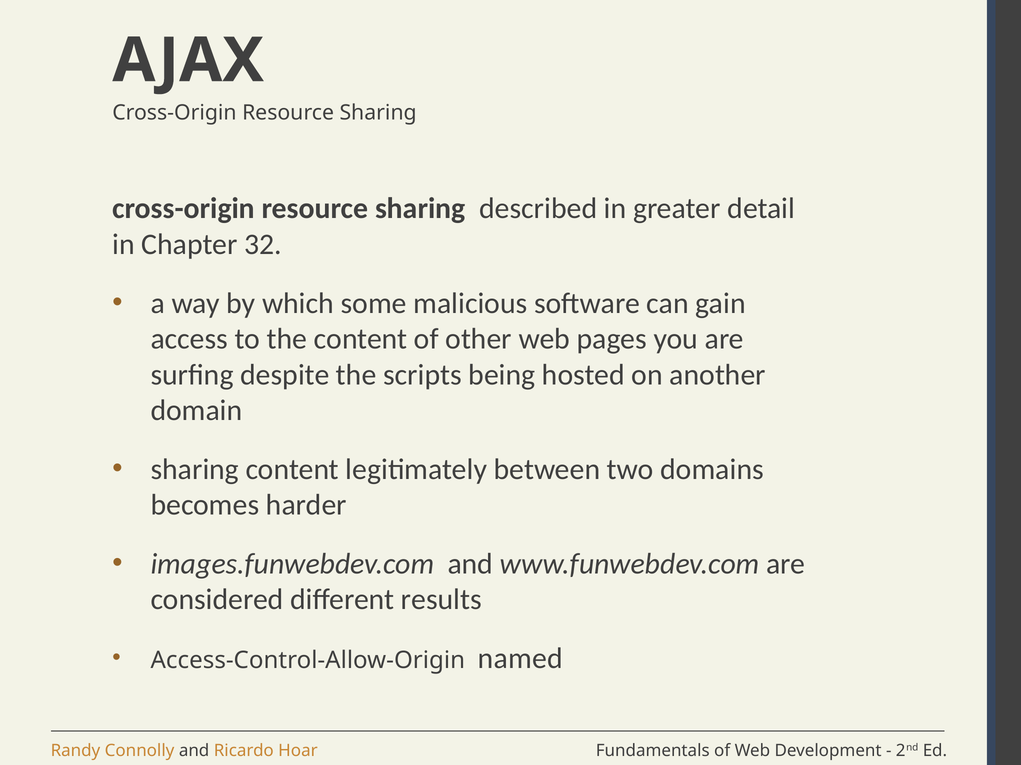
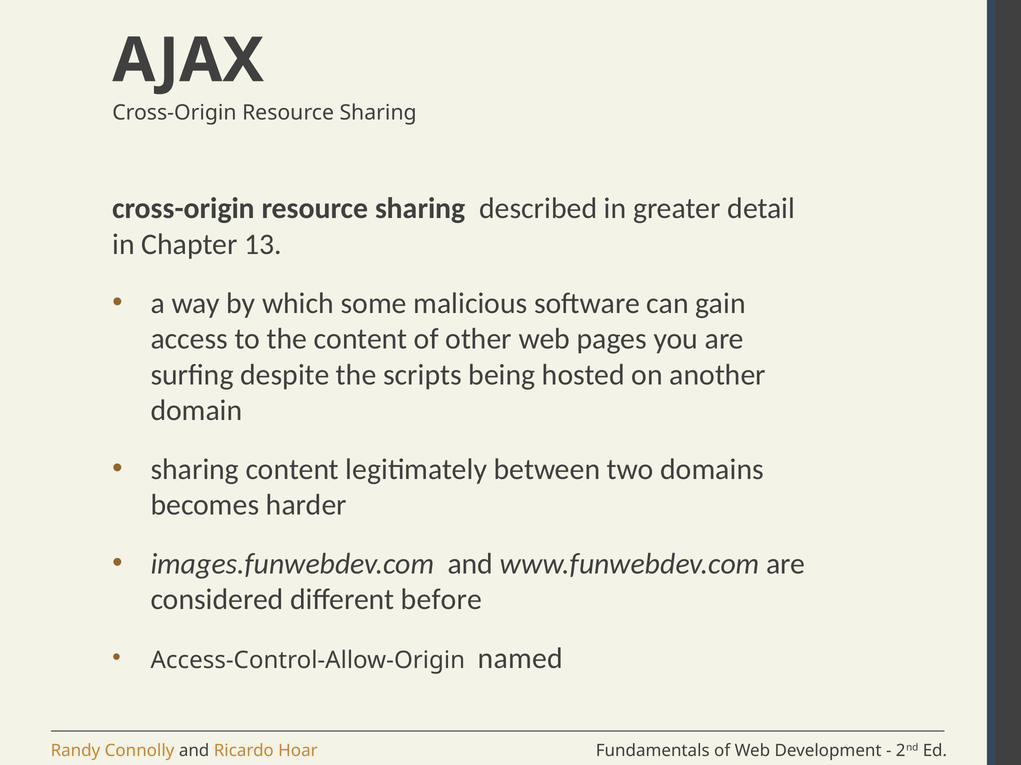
32: 32 -> 13
results: results -> before
